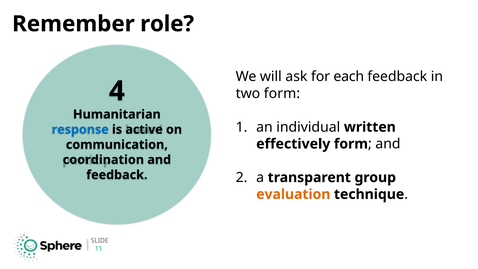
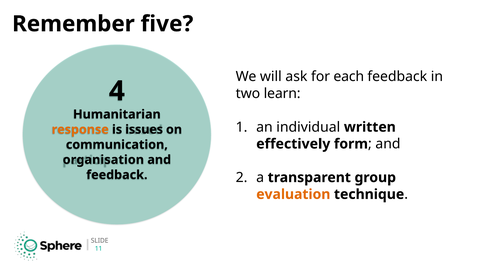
role: role -> five
two form: form -> learn
response colour: blue -> orange
active: active -> issues
coordination: coordination -> organisation
